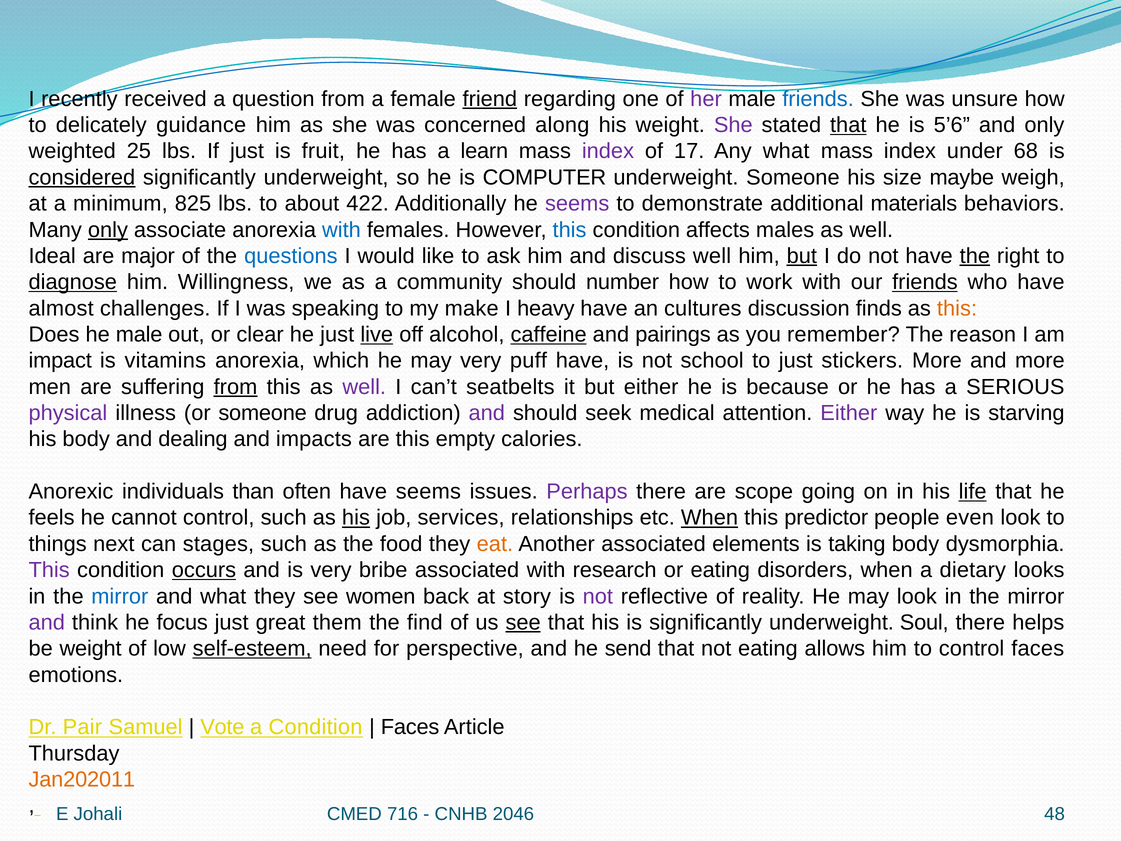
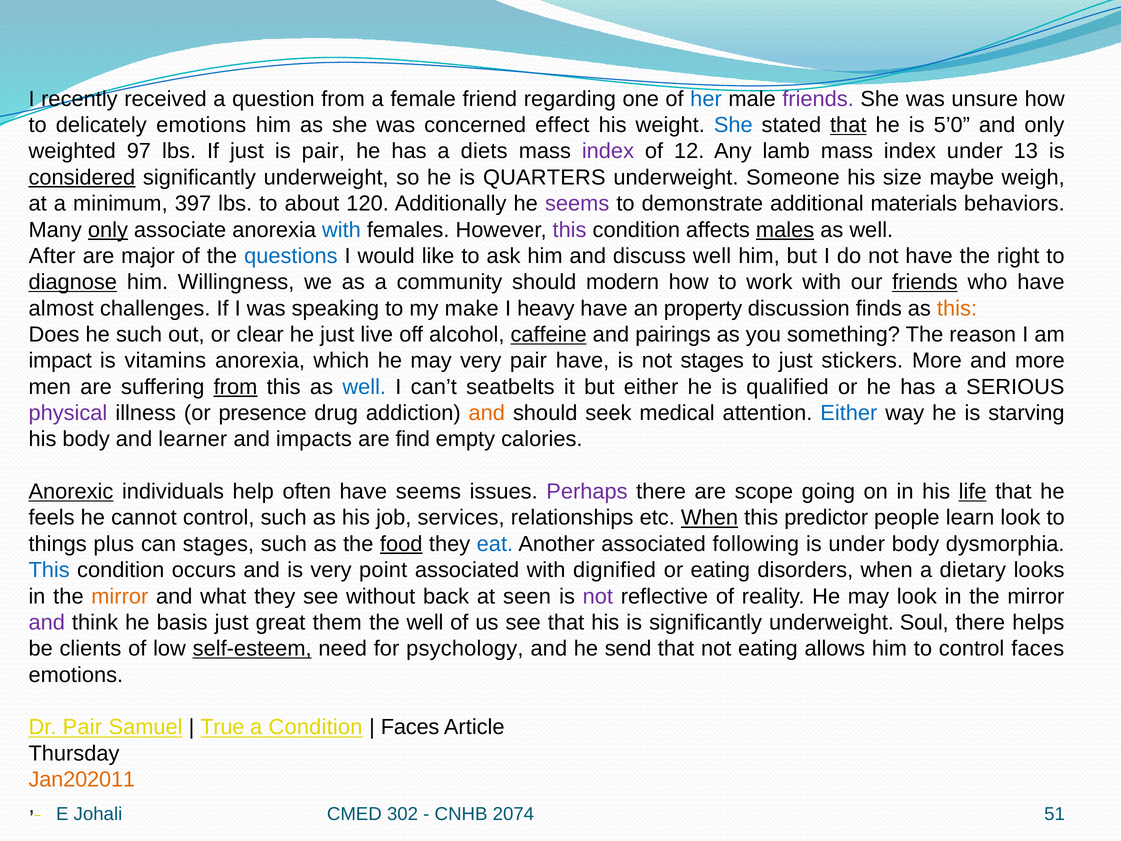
friend underline: present -> none
her colour: purple -> blue
friends at (818, 99) colour: blue -> purple
delicately guidance: guidance -> emotions
along: along -> effect
She at (733, 125) colour: purple -> blue
5’6: 5’6 -> 5’0
25: 25 -> 97
is fruit: fruit -> pair
learn: learn -> diets
17: 17 -> 12
Any what: what -> lamb
68: 68 -> 13
COMPUTER: COMPUTER -> QUARTERS
825: 825 -> 397
422: 422 -> 120
this at (570, 230) colour: blue -> purple
males underline: none -> present
Ideal: Ideal -> After
but at (802, 256) underline: present -> none
the at (975, 256) underline: present -> none
number: number -> modern
cultures: cultures -> property
he male: male -> such
live underline: present -> none
remember: remember -> something
very puff: puff -> pair
not school: school -> stages
well at (364, 387) colour: purple -> blue
because: because -> qualified
or someone: someone -> presence
and at (487, 413) colour: purple -> orange
Either at (849, 413) colour: purple -> blue
dealing: dealing -> learner
are this: this -> find
Anorexic underline: none -> present
than: than -> help
his at (356, 518) underline: present -> none
even: even -> learn
next: next -> plus
food underline: none -> present
eat colour: orange -> blue
elements: elements -> following
is taking: taking -> under
This at (49, 570) colour: purple -> blue
occurs underline: present -> none
bribe: bribe -> point
research: research -> dignified
mirror at (120, 596) colour: blue -> orange
women: women -> without
story: story -> seen
focus: focus -> basis
the find: find -> well
see at (523, 622) underline: present -> none
be weight: weight -> clients
perspective: perspective -> psychology
Vote: Vote -> True
48: 48 -> 51
716: 716 -> 302
2046: 2046 -> 2074
